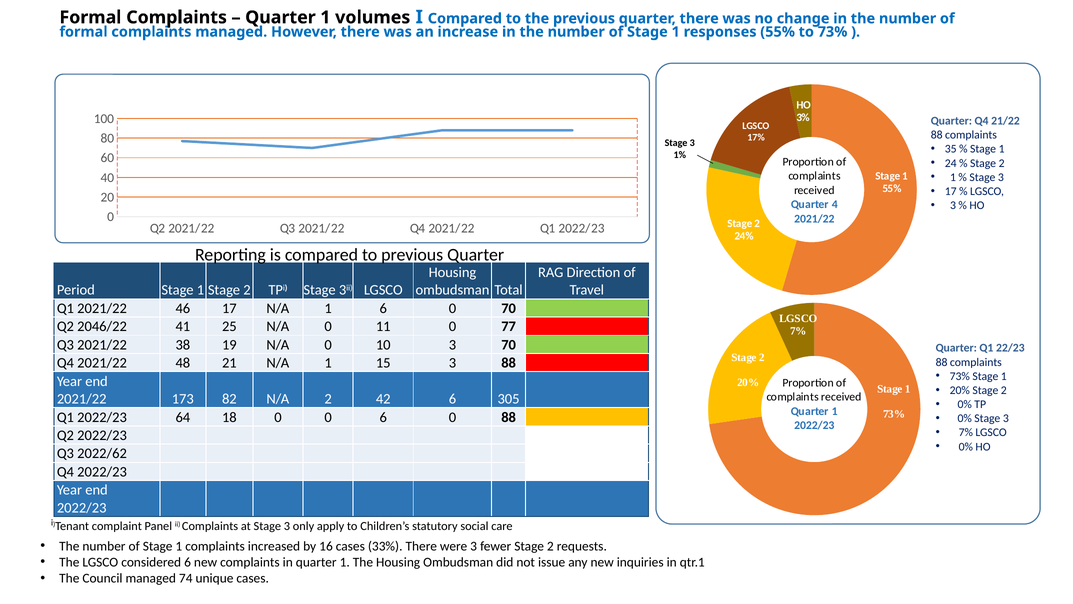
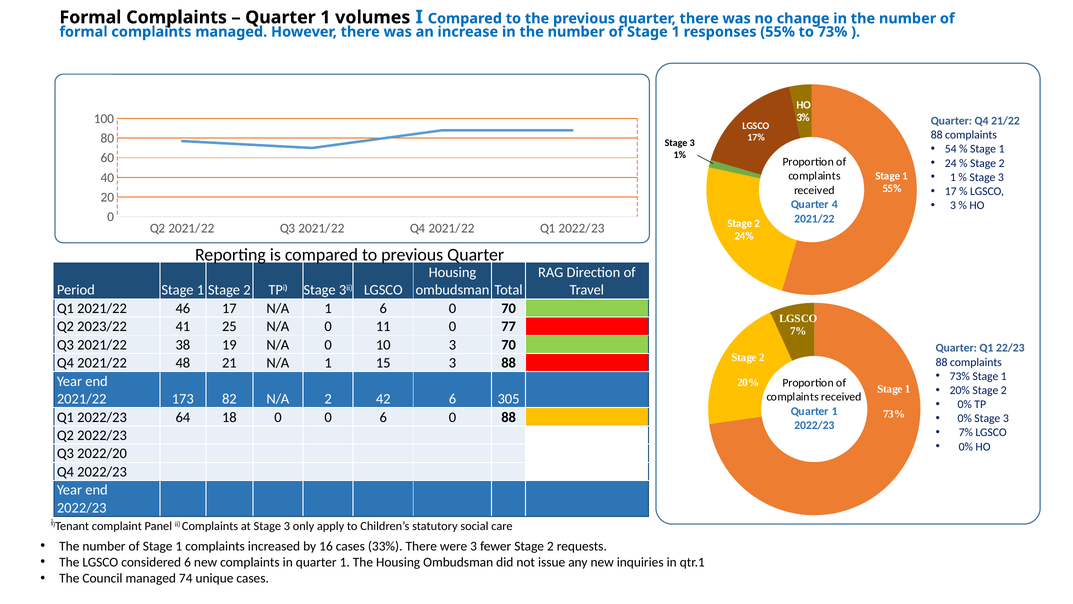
35: 35 -> 54
2046/22: 2046/22 -> 2023/22
2022/62: 2022/62 -> 2022/20
